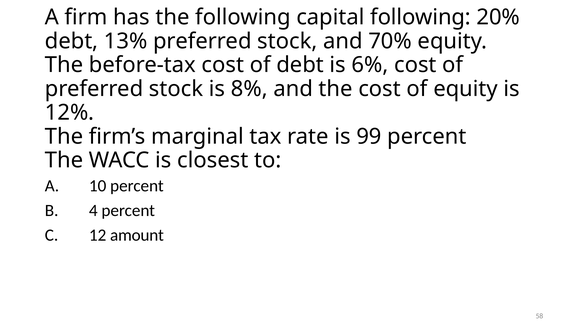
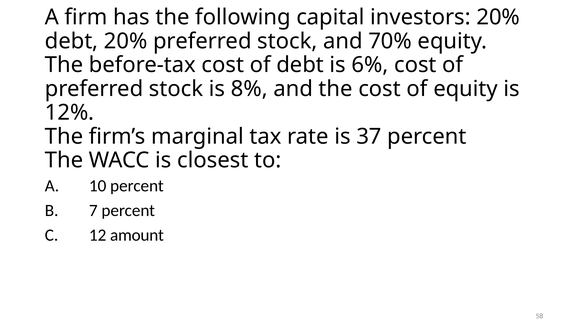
capital following: following -> investors
debt 13%: 13% -> 20%
99: 99 -> 37
4: 4 -> 7
